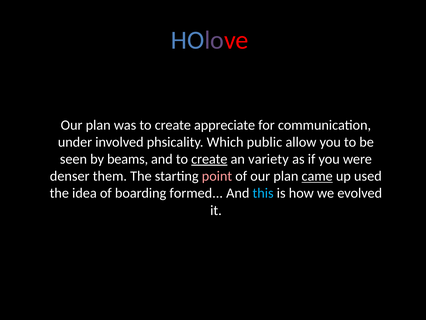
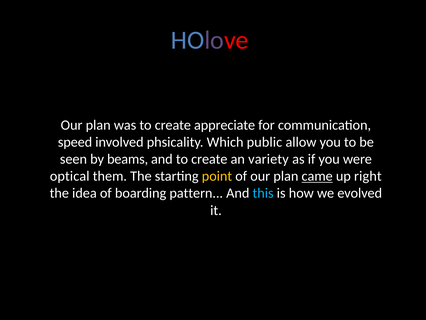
under: under -> speed
create at (209, 159) underline: present -> none
denser: denser -> optical
point colour: pink -> yellow
used: used -> right
formed: formed -> pattern
